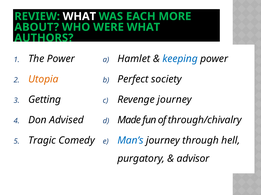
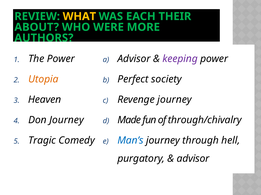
WHAT at (79, 16) colour: white -> yellow
MORE: MORE -> THEIR
WERE WHAT: WHAT -> MORE
Hamlet at (134, 59): Hamlet -> Advisor
keeping colour: blue -> purple
Getting: Getting -> Heaven
Don Advised: Advised -> Journey
